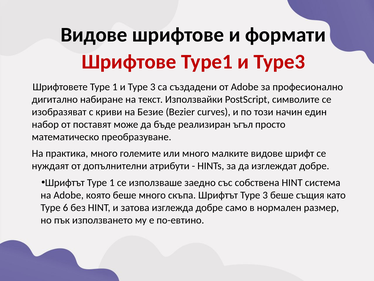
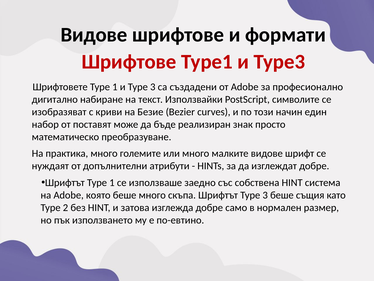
ъгъл: ъгъл -> знак
6: 6 -> 2
